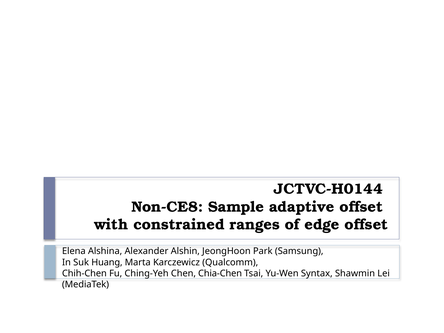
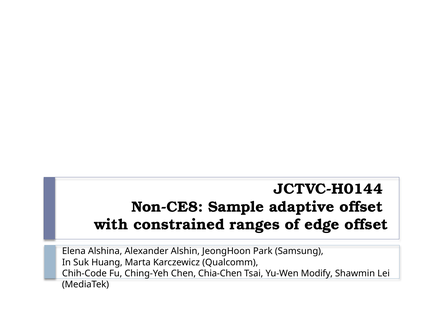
Chih-Chen: Chih-Chen -> Chih-Code
Syntax: Syntax -> Modify
